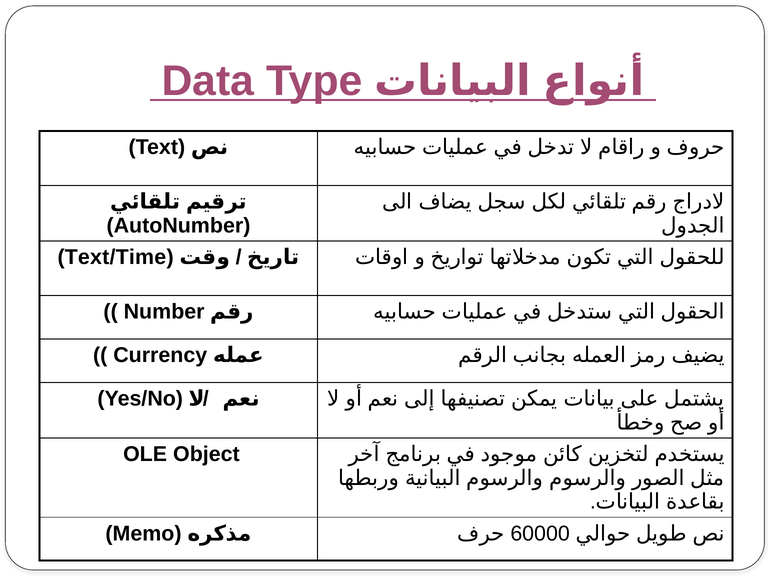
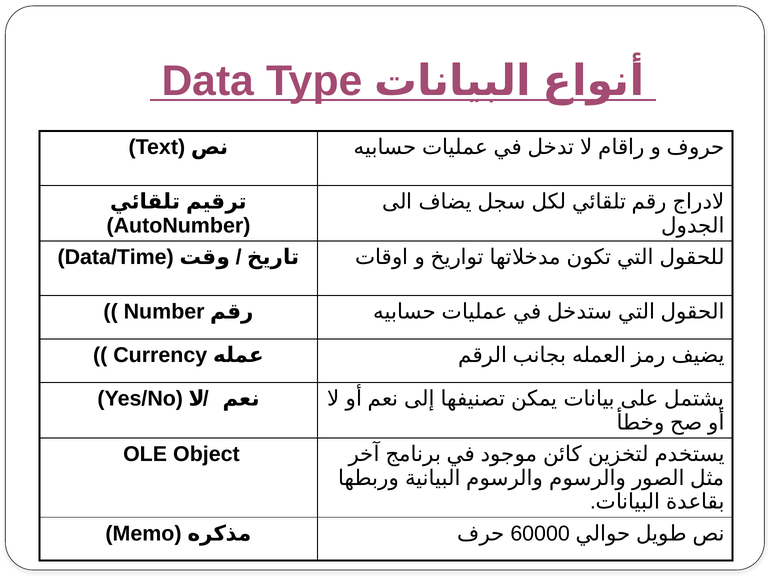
Text/Time: Text/Time -> Data/Time
